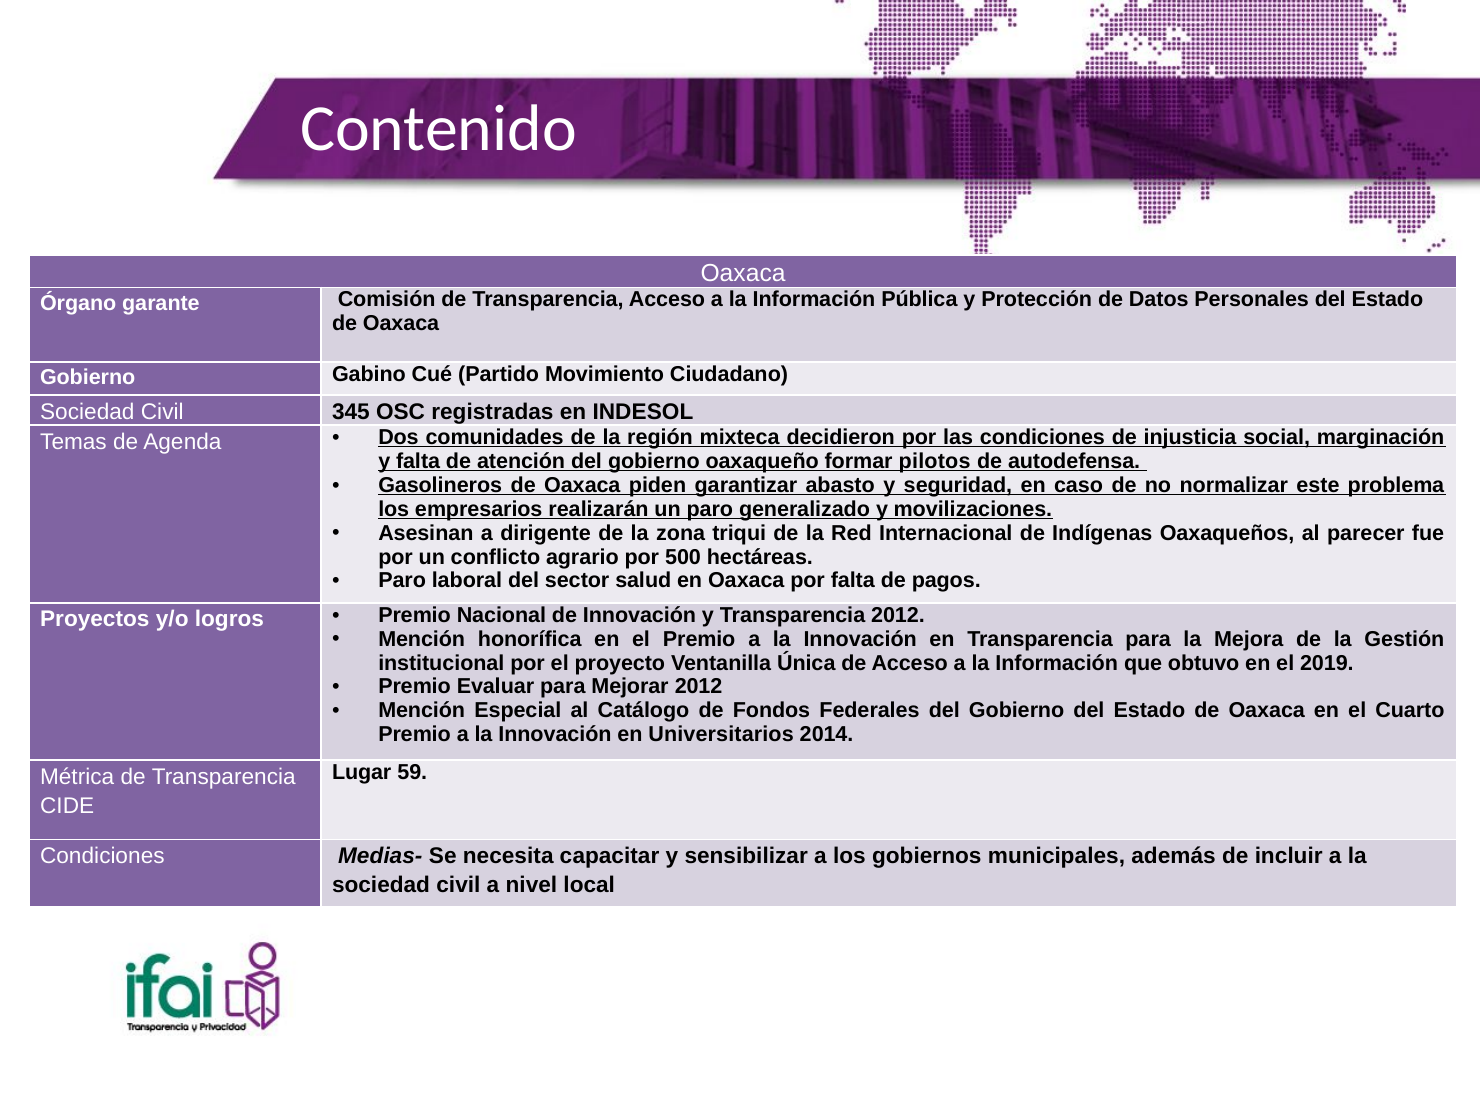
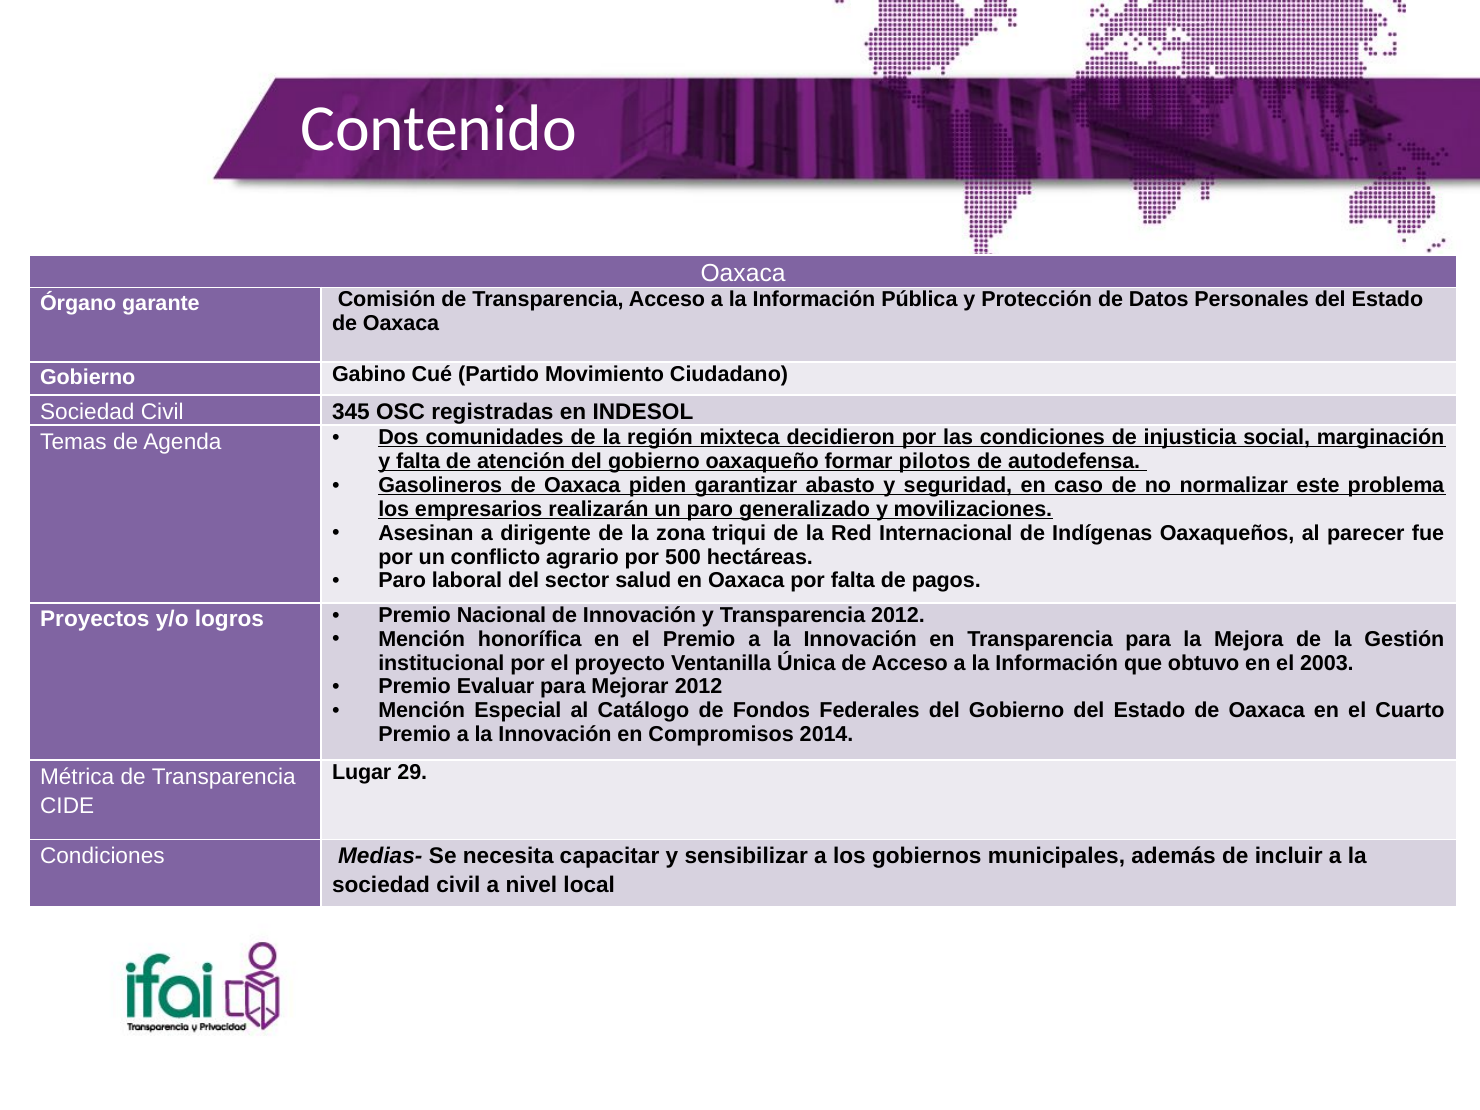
2019: 2019 -> 2003
Universitarios: Universitarios -> Compromisos
59: 59 -> 29
